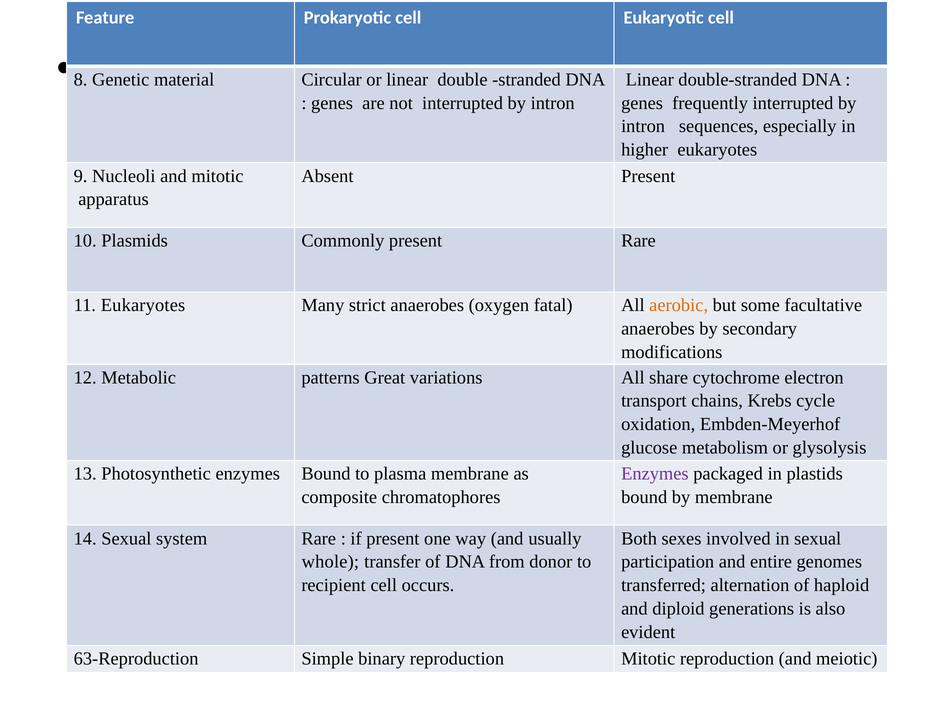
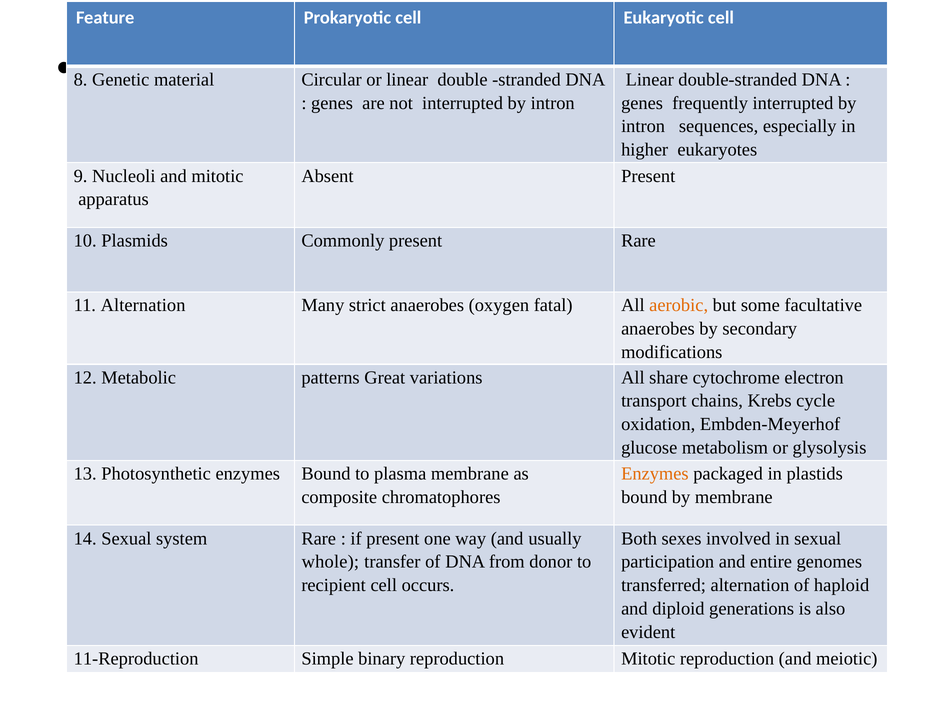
11 Eukaryotes: Eukaryotes -> Alternation
Enzymes at (655, 474) colour: purple -> orange
63-Reproduction: 63-Reproduction -> 11-Reproduction
